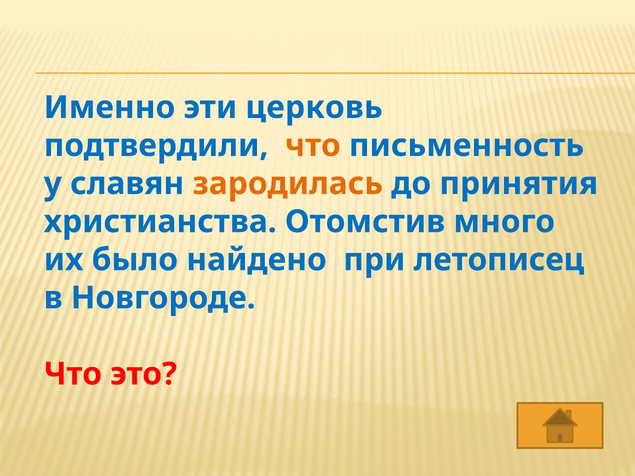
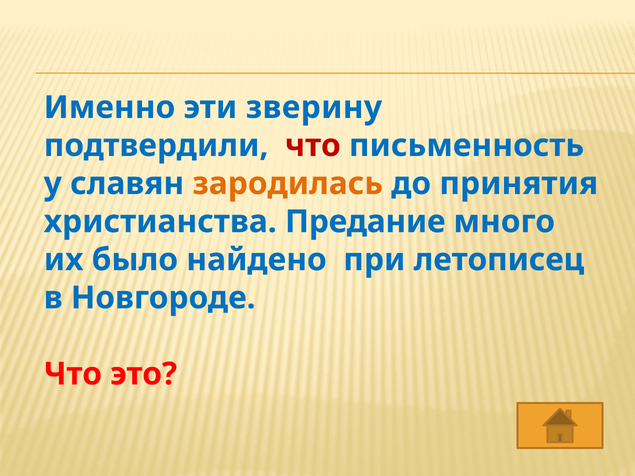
церковь: церковь -> зверину
что at (313, 146) colour: orange -> red
Отомстив: Отомстив -> Предание
